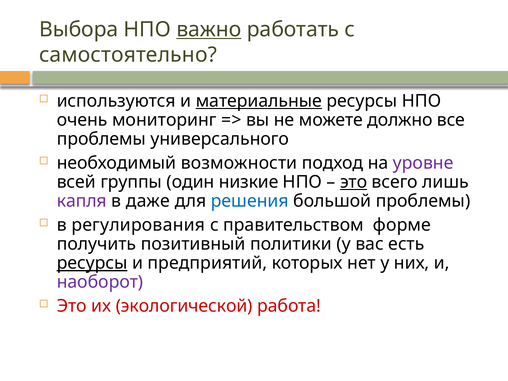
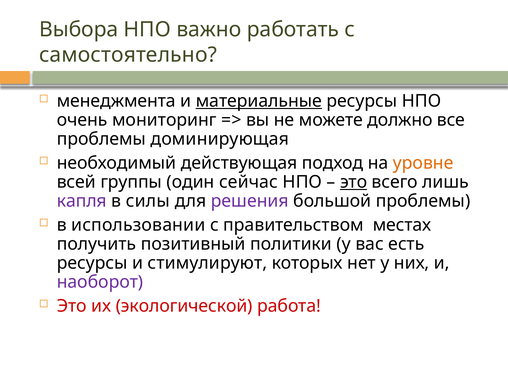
важно underline: present -> none
используются: используются -> менеджмента
универсального: универсального -> доминирующая
возможности: возможности -> действующая
уровне colour: purple -> orange
низкие: низкие -> сейчас
даже: даже -> силы
решения colour: blue -> purple
регулирования: регулирования -> использовании
форме: форме -> местах
ресурсы at (92, 263) underline: present -> none
предприятий: предприятий -> стимулируют
